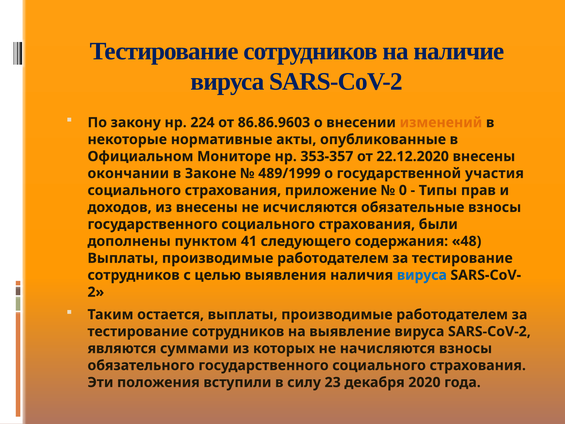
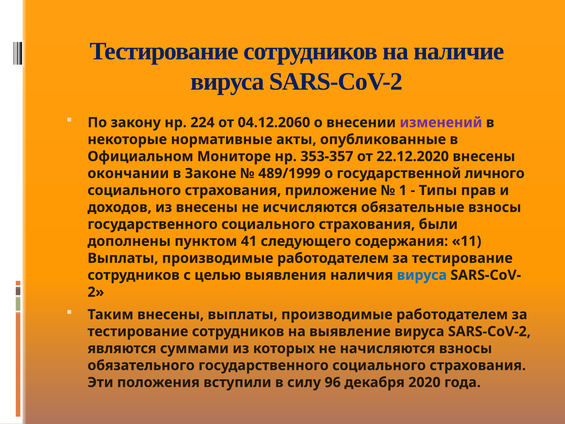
86.86.9603: 86.86.9603 -> 04.12.2060
изменений colour: orange -> purple
участия: участия -> личного
0: 0 -> 1
48: 48 -> 11
Таким остается: остается -> внесены
23: 23 -> 96
